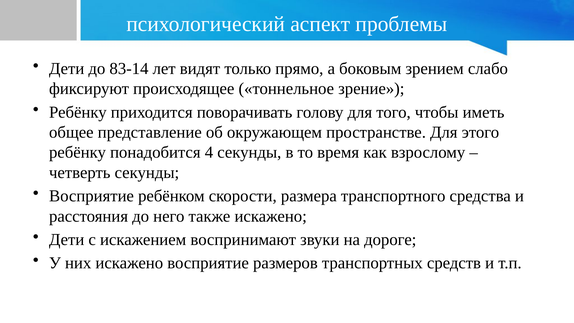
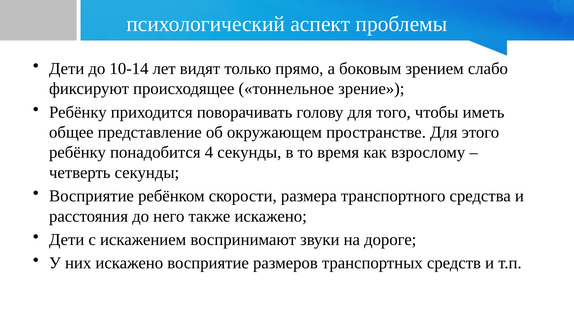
83-14: 83-14 -> 10-14
